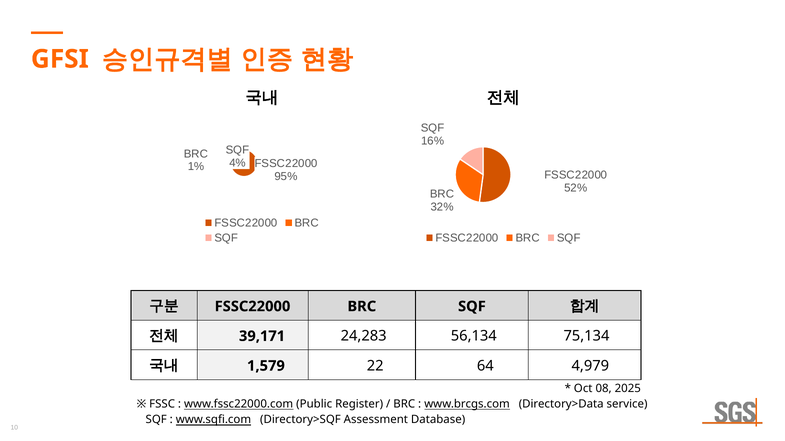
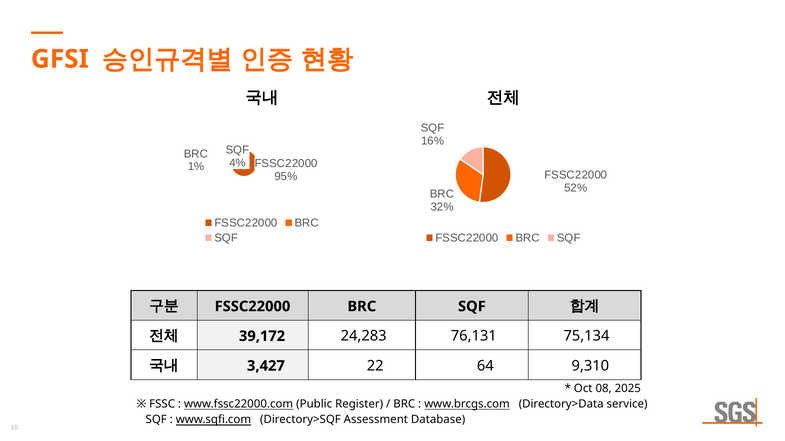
39,171: 39,171 -> 39,172
56,134: 56,134 -> 76,131
1,579: 1,579 -> 3,427
4,979: 4,979 -> 9,310
